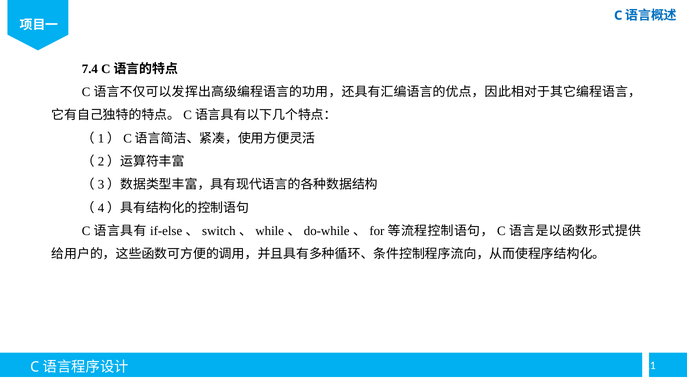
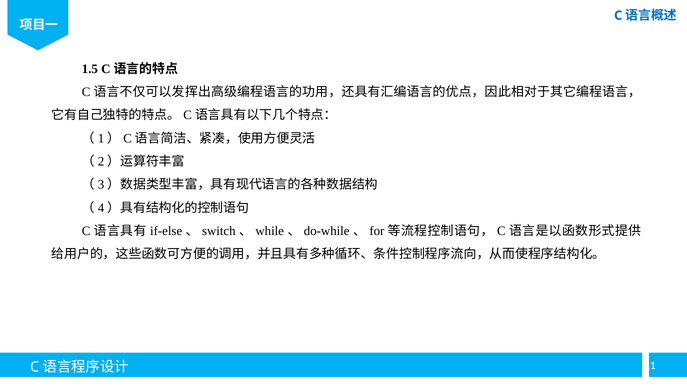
7.4: 7.4 -> 1.5
